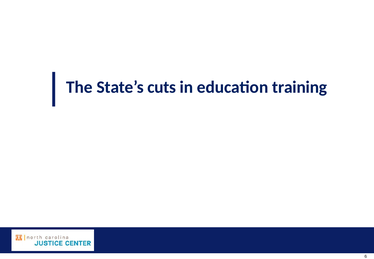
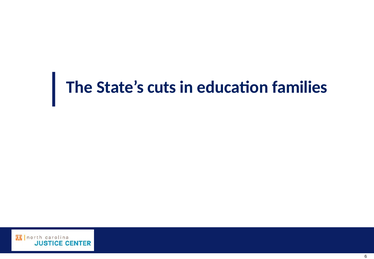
training: training -> families
